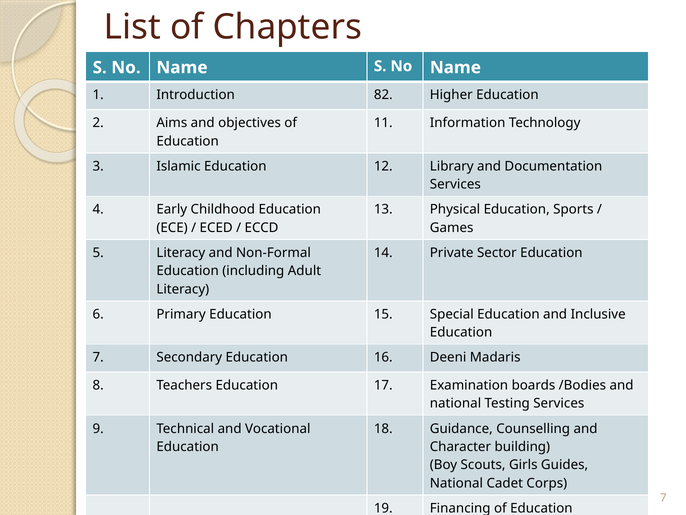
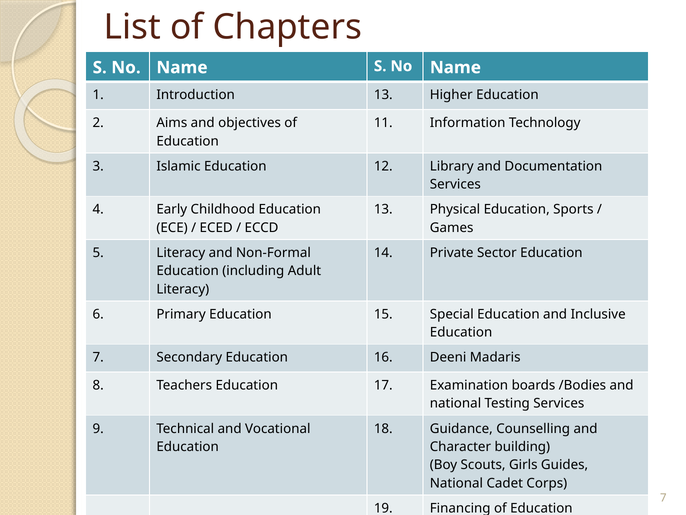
Introduction 82: 82 -> 13
